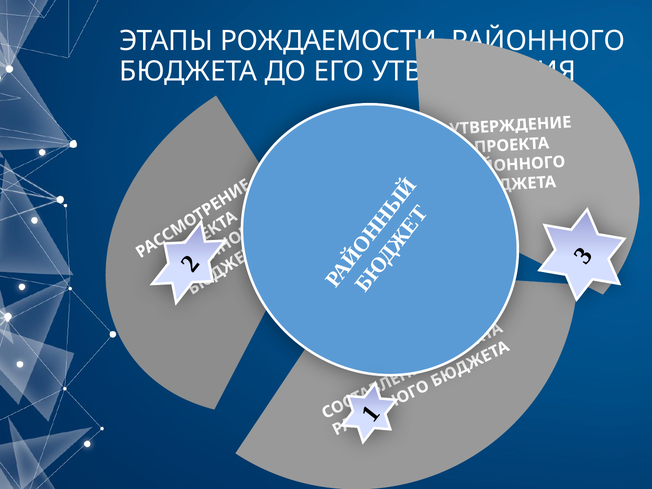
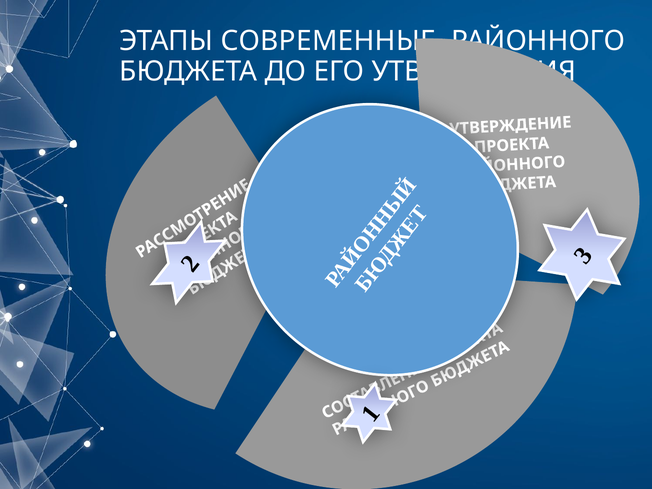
РОЖДАЕМОСТИ: РОЖДАЕМОСТИ -> СОВРЕМЕННЫЕ
